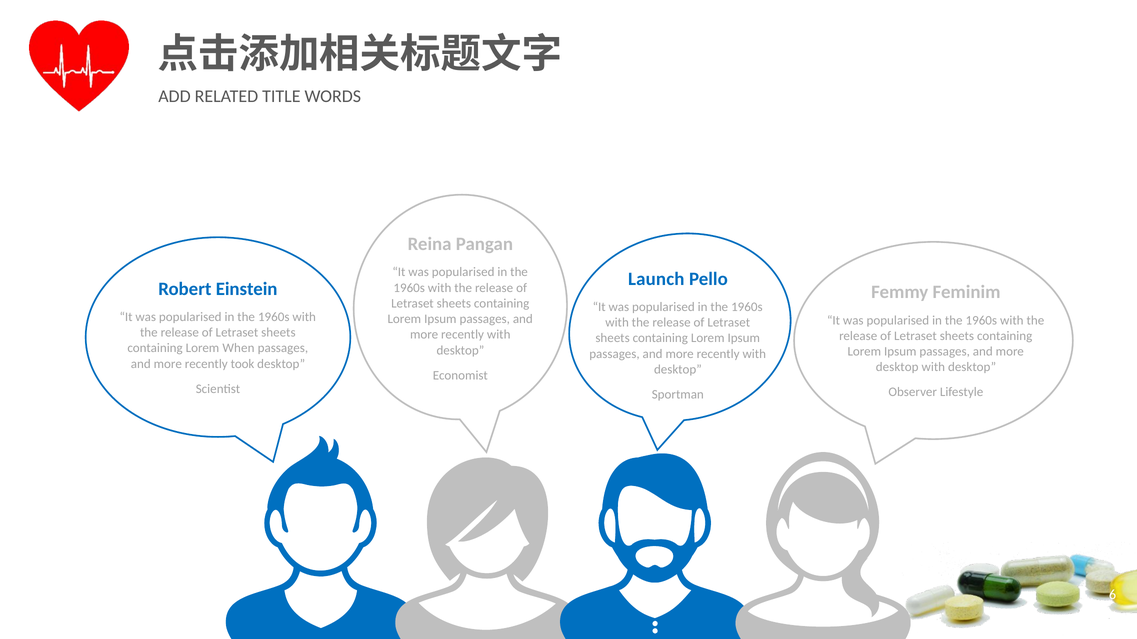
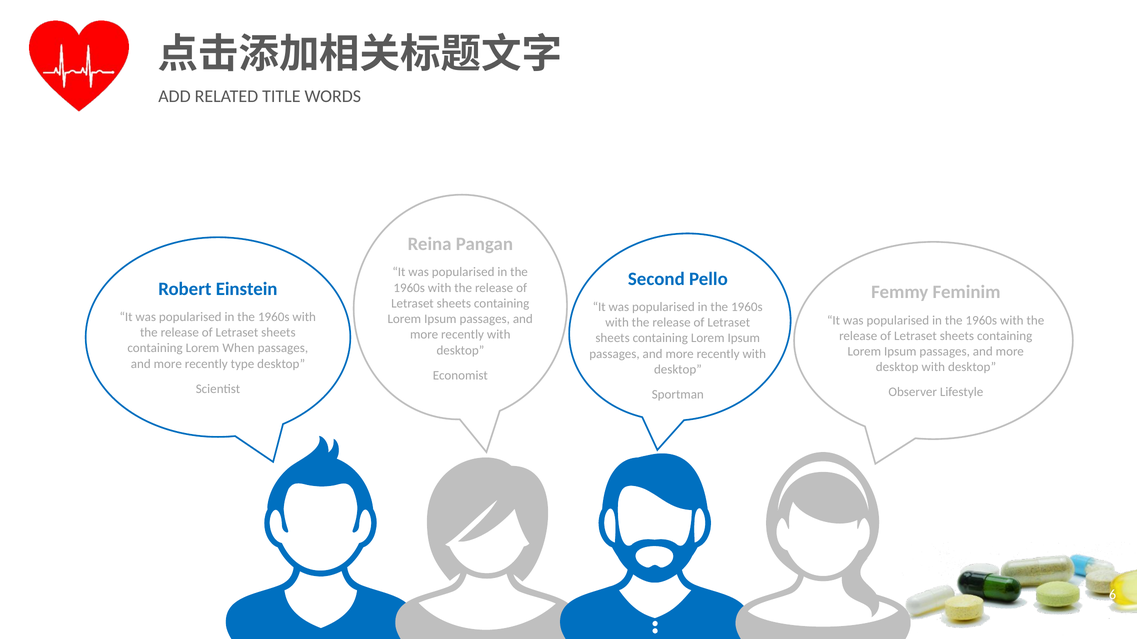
Launch: Launch -> Second
took: took -> type
